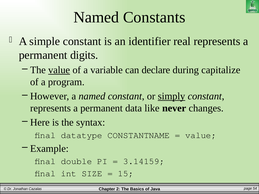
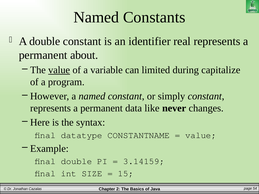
A simple: simple -> double
digits: digits -> about
declare: declare -> limited
simply underline: present -> none
